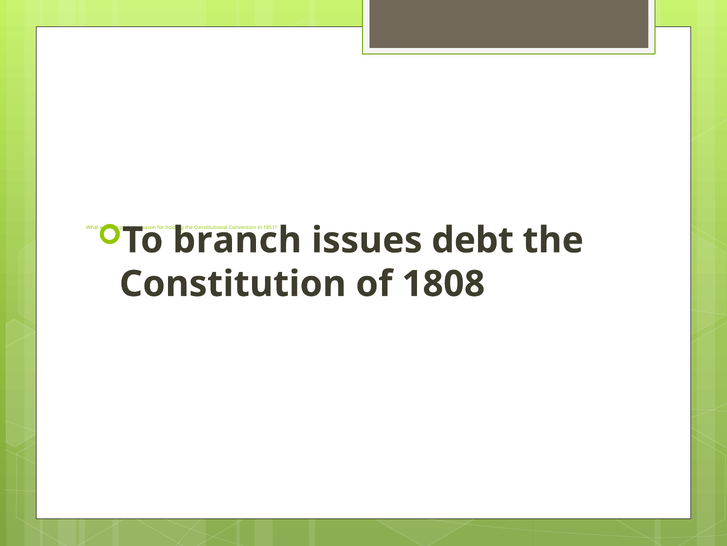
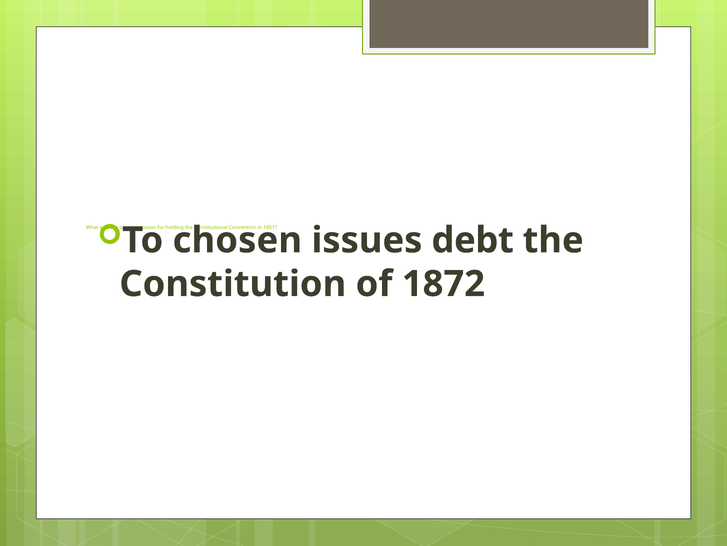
branch: branch -> chosen
1808: 1808 -> 1872
